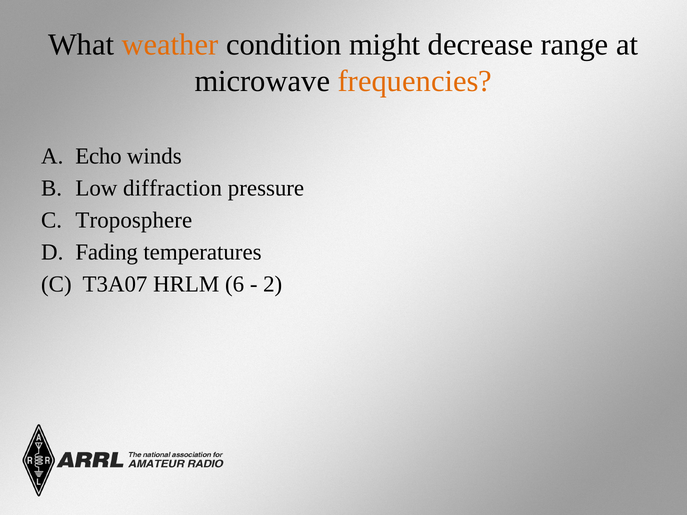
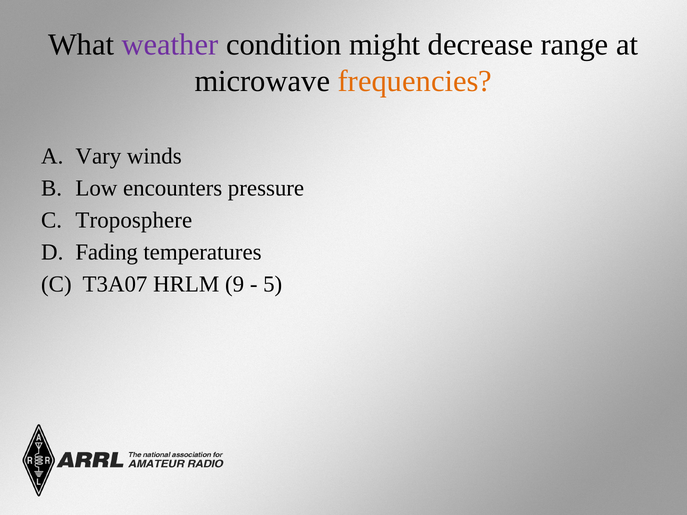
weather colour: orange -> purple
Echo: Echo -> Vary
diffraction: diffraction -> encounters
6: 6 -> 9
2: 2 -> 5
